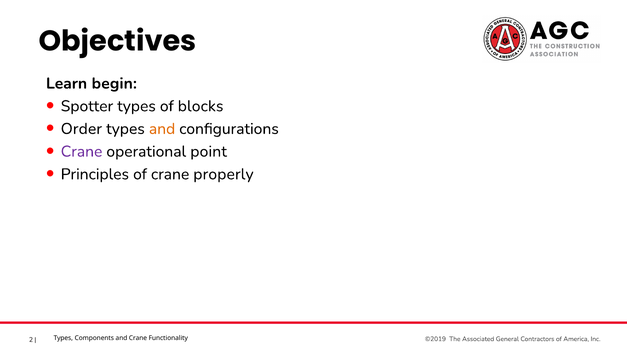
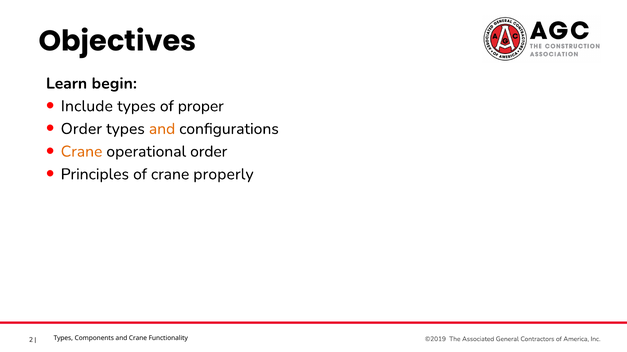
Spotter: Spotter -> Include
blocks: blocks -> proper
Crane at (82, 152) colour: purple -> orange
operational point: point -> order
